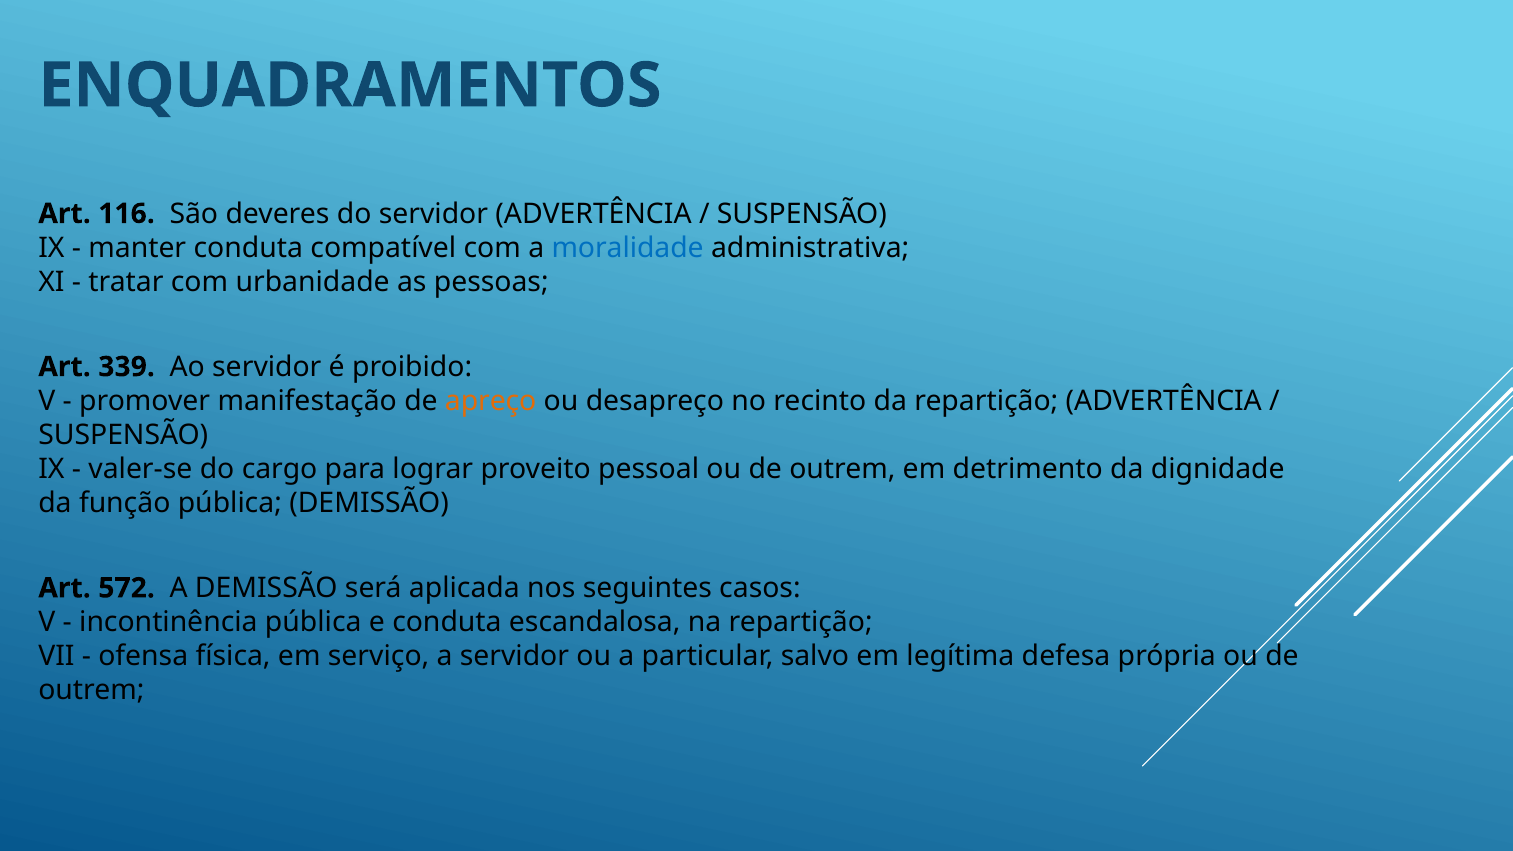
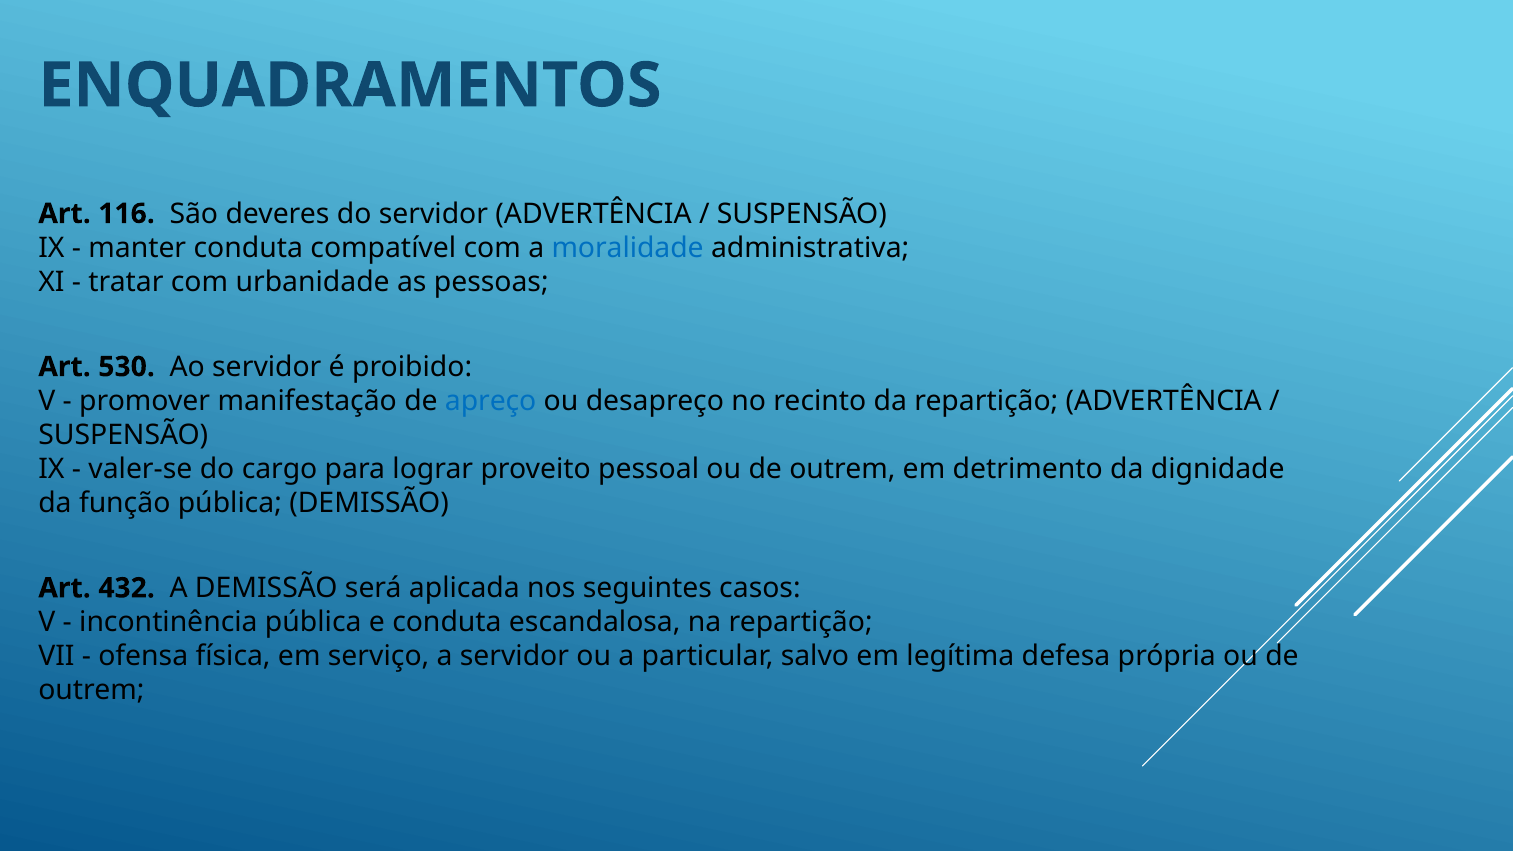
339: 339 -> 530
apreço colour: orange -> blue
572: 572 -> 432
